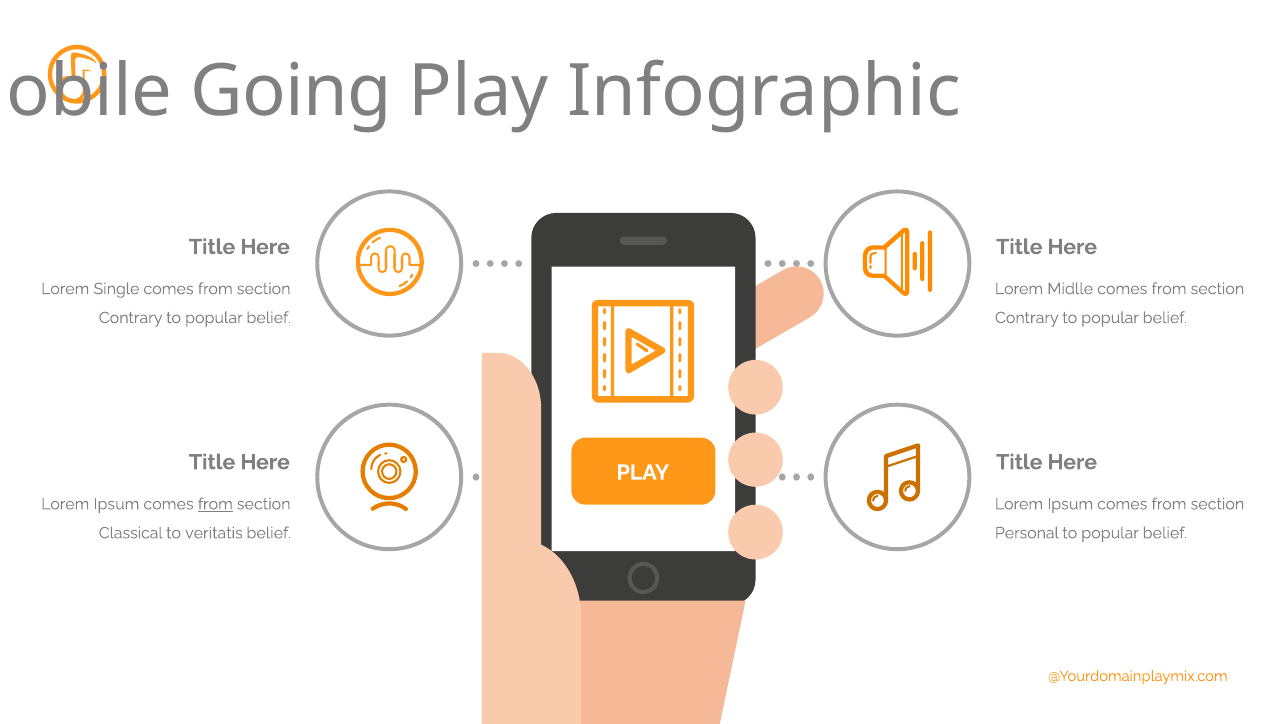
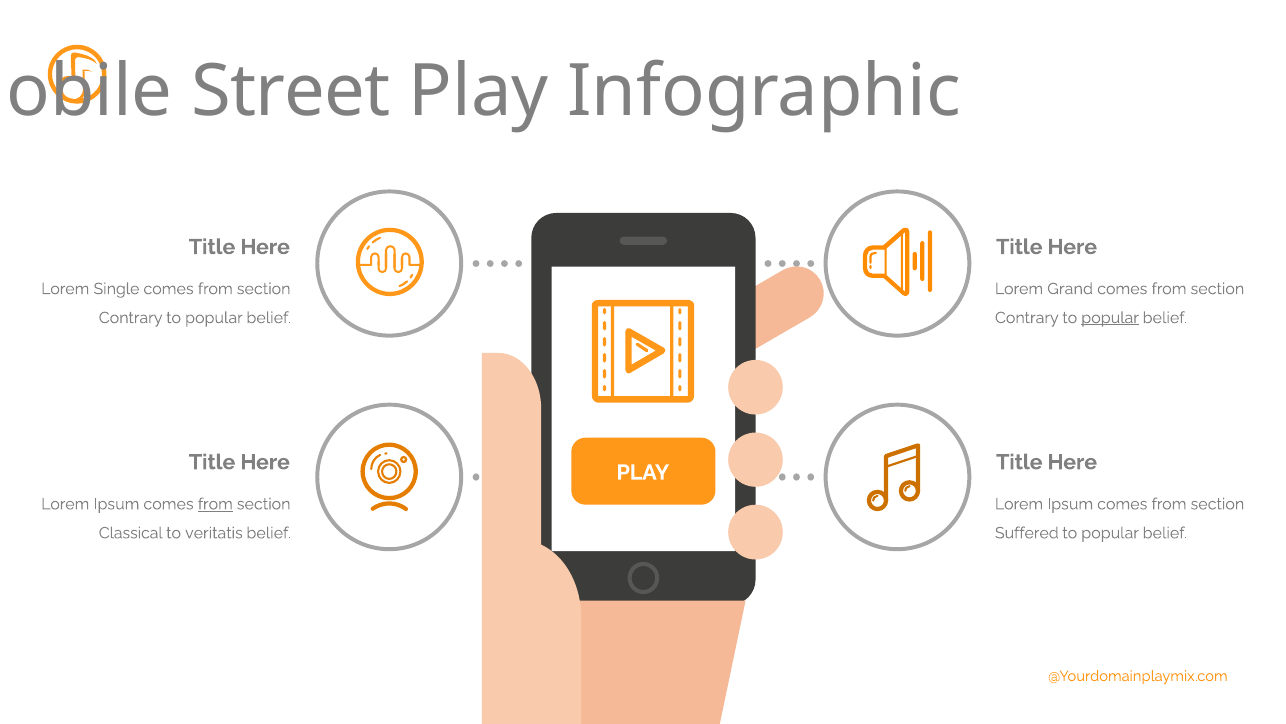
Going: Going -> Street
Midlle: Midlle -> Grand
popular at (1110, 318) underline: none -> present
Personal: Personal -> Suffered
